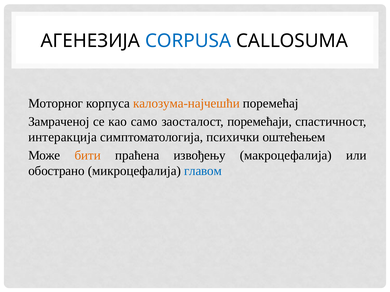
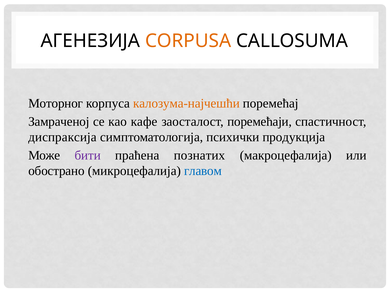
CORPUSA colour: blue -> orange
само: само -> кафе
интеракција: интеракција -> диспраксија
оштећењем: оштећењем -> продукција
бити colour: orange -> purple
извођењу: извођењу -> познатих
